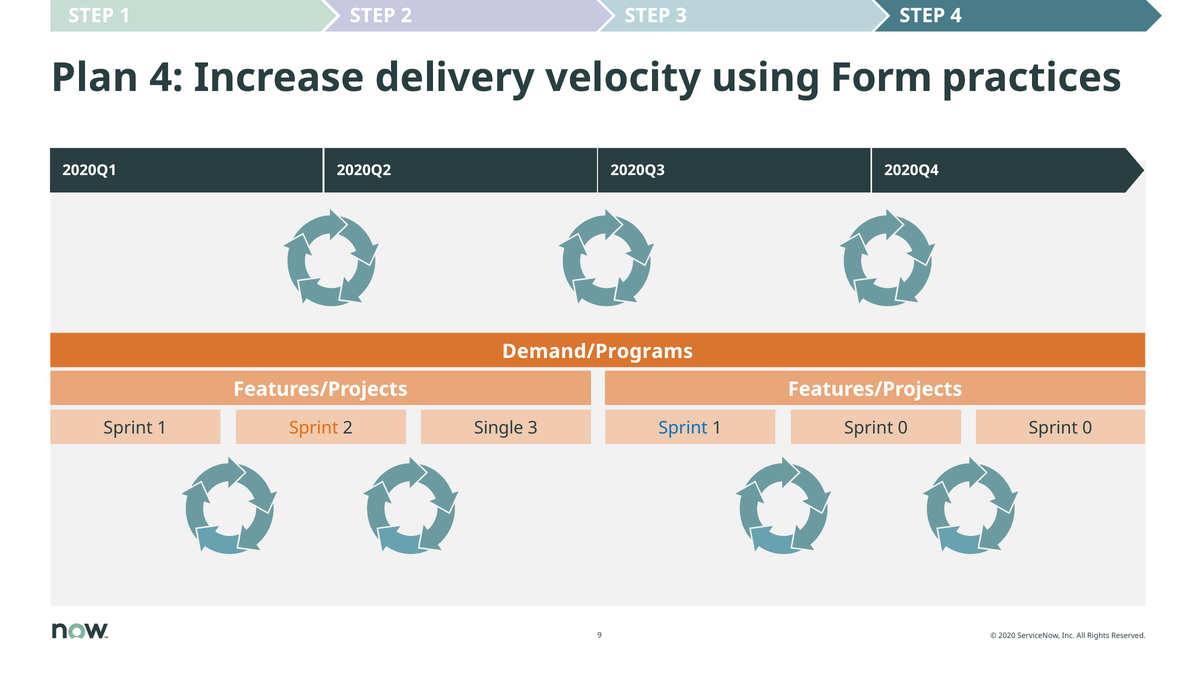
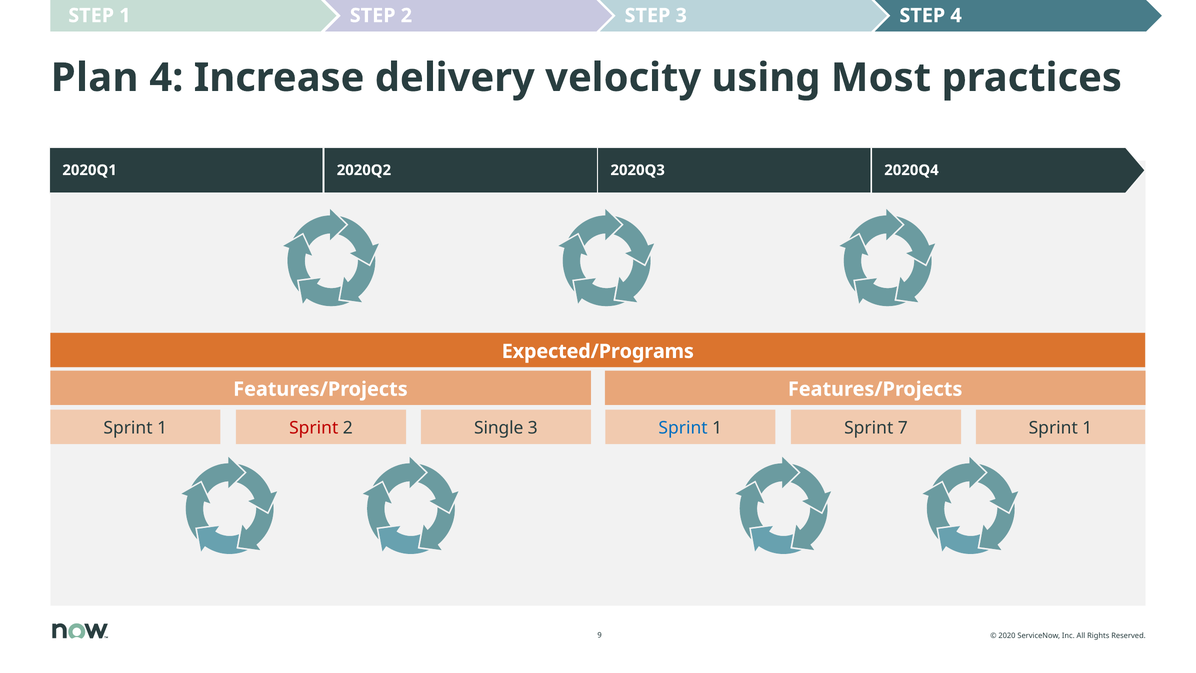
Form: Form -> Most
Demand/Programs: Demand/Programs -> Expected/Programs
Sprint at (314, 428) colour: orange -> red
0 at (903, 428): 0 -> 7
1 Sprint 0: 0 -> 1
